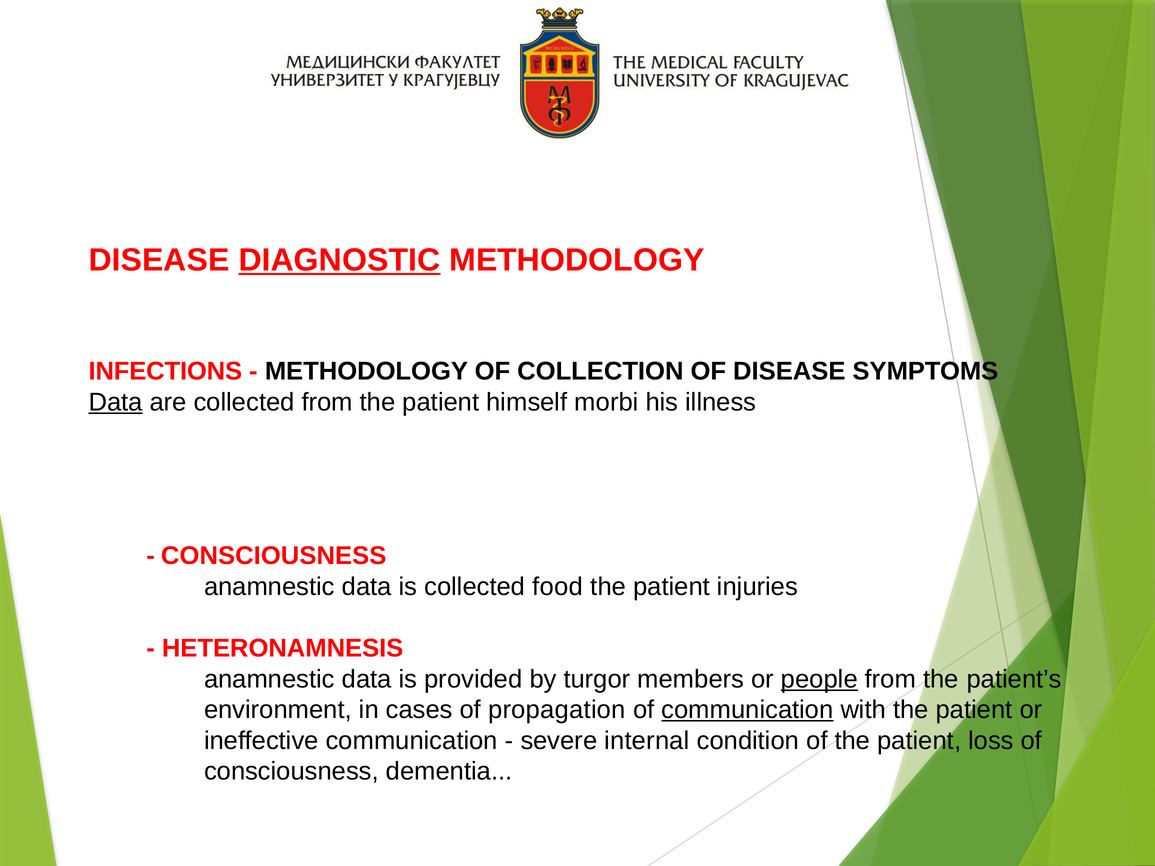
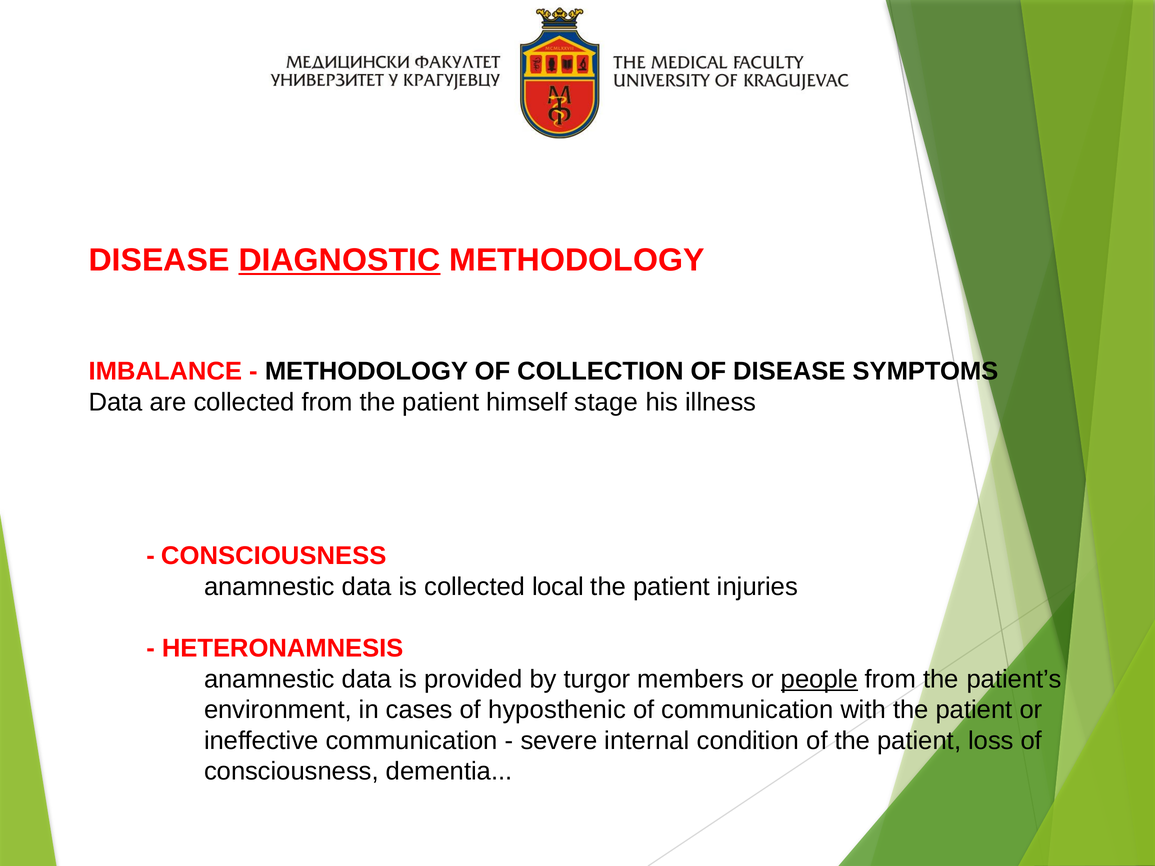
INFECTIONS: INFECTIONS -> IMBALANCE
Data at (116, 402) underline: present -> none
morbi: morbi -> stage
food: food -> local
propagation: propagation -> hyposthenic
communication at (747, 710) underline: present -> none
